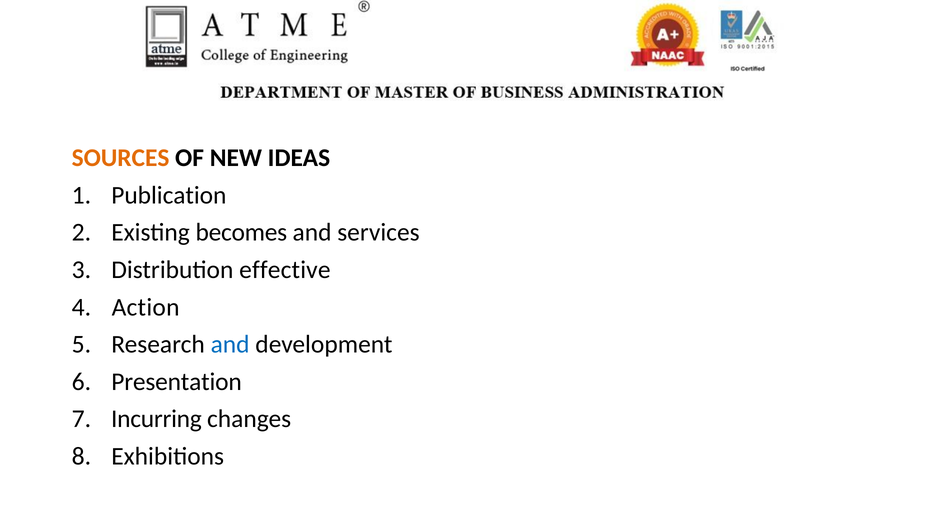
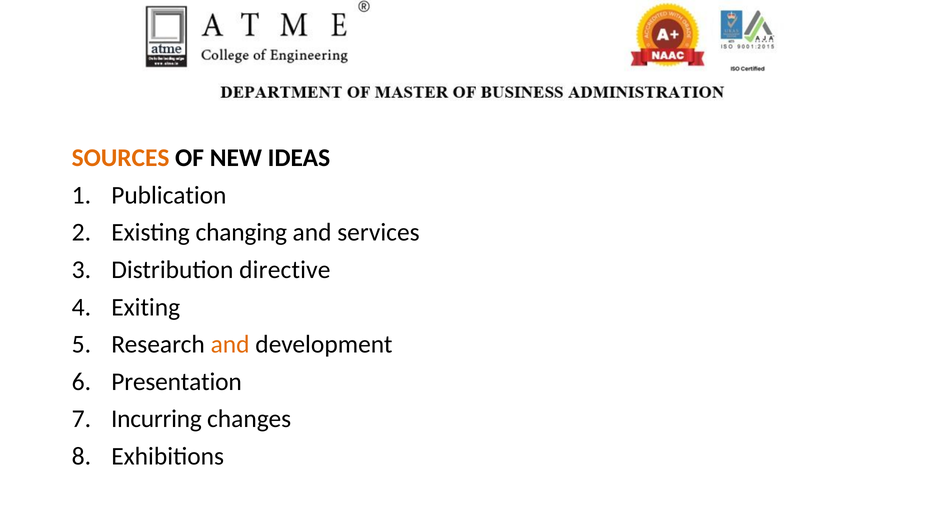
becomes: becomes -> changing
effective: effective -> directive
Action: Action -> Exiting
and at (230, 344) colour: blue -> orange
